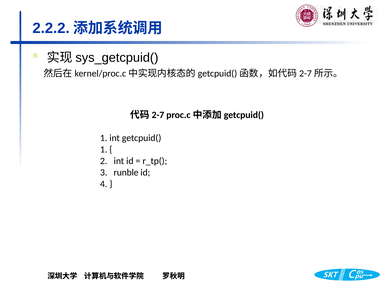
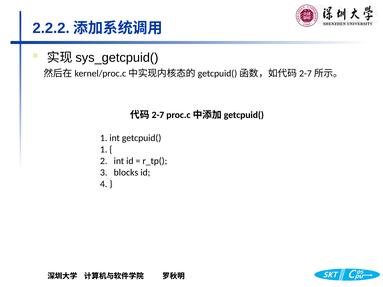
runble: runble -> blocks
